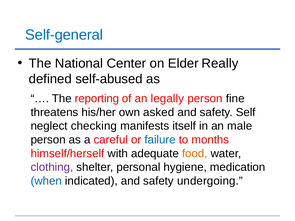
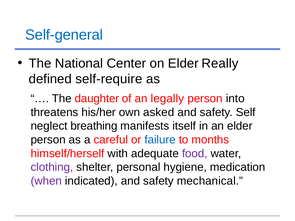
self-abused: self-abused -> self-require
reporting: reporting -> daughter
fine: fine -> into
checking: checking -> breathing
an male: male -> elder
food colour: orange -> purple
when colour: blue -> purple
undergoing: undergoing -> mechanical
